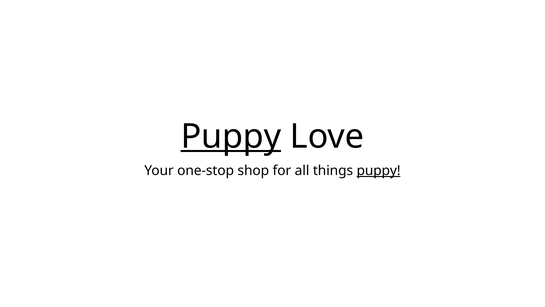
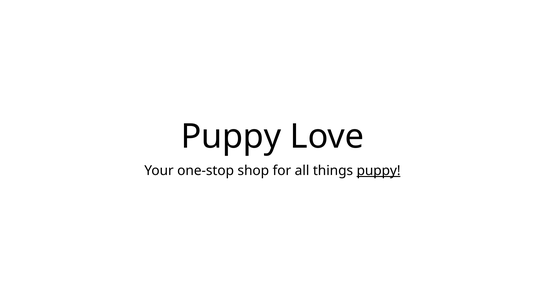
Puppy at (231, 136) underline: present -> none
